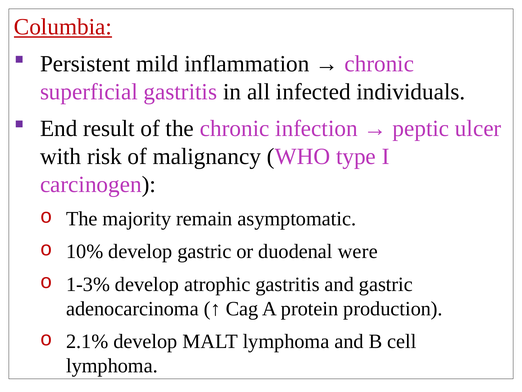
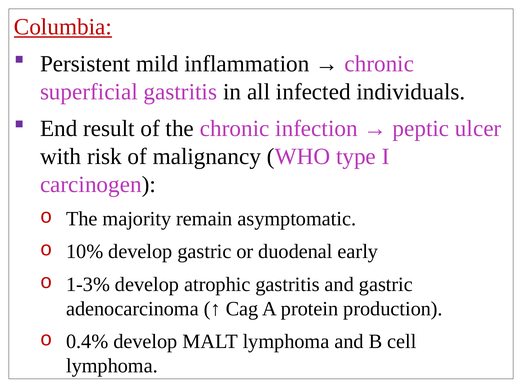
were: were -> early
2.1%: 2.1% -> 0.4%
